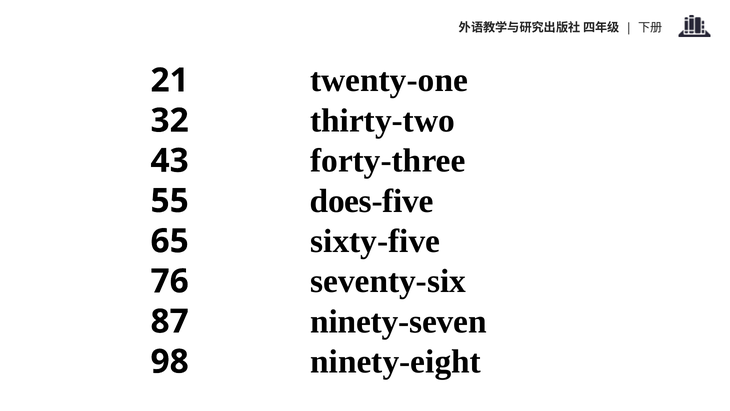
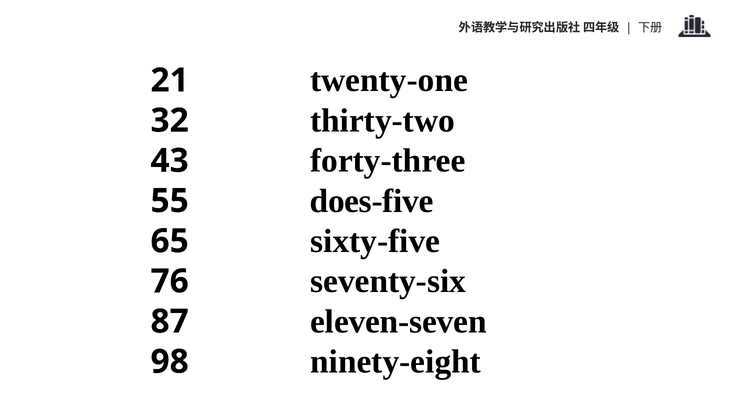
ninety-seven: ninety-seven -> eleven-seven
